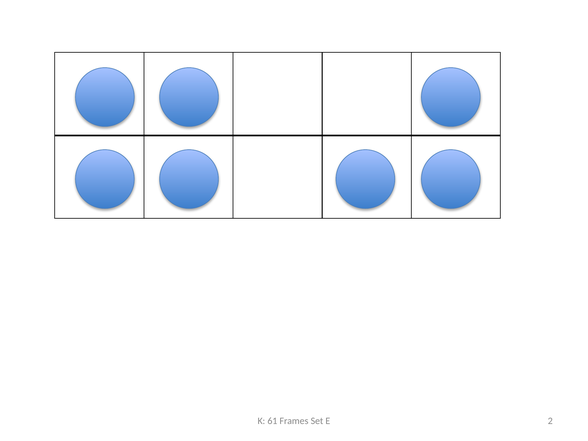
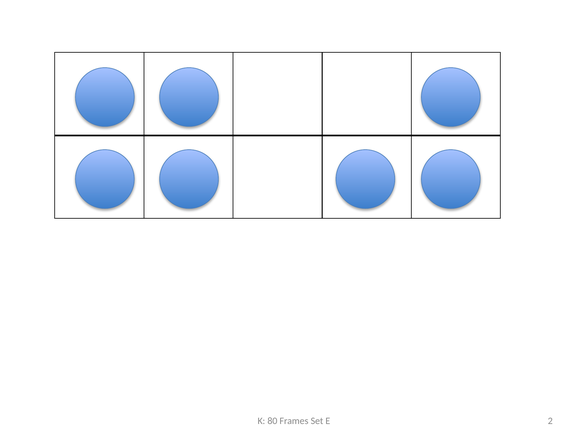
61: 61 -> 80
